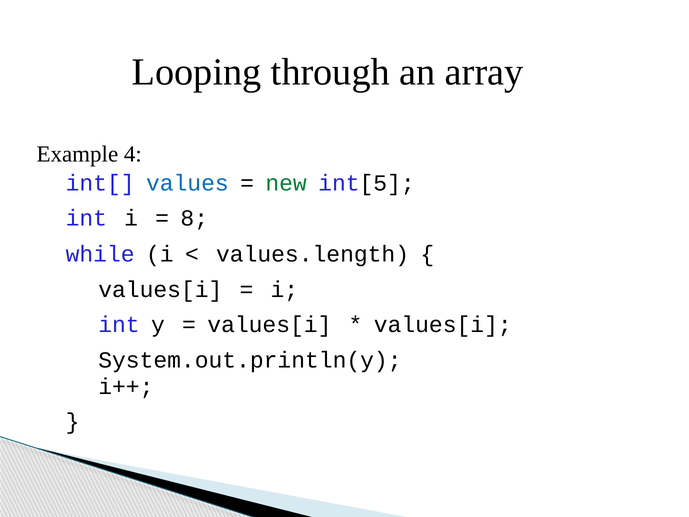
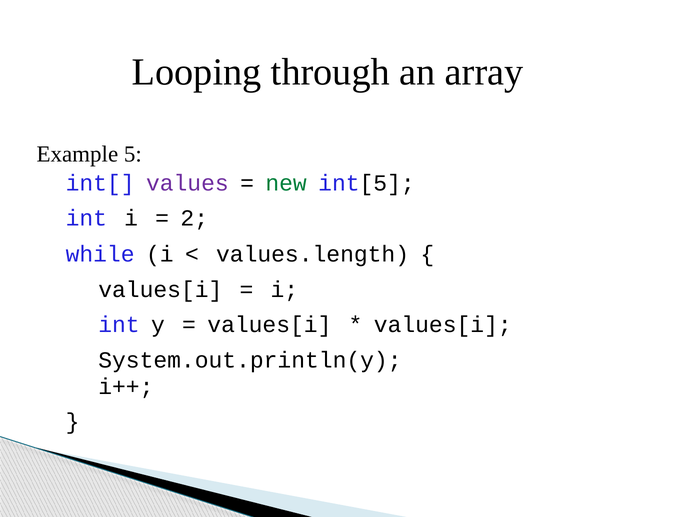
4: 4 -> 5
values colour: blue -> purple
8: 8 -> 2
